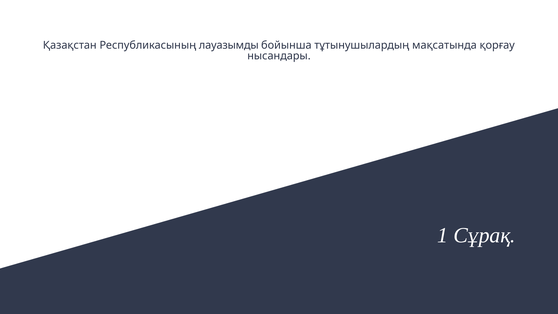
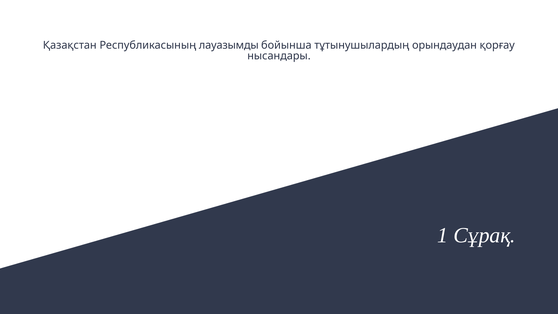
мақсатында: мақсатында -> орындаудан
